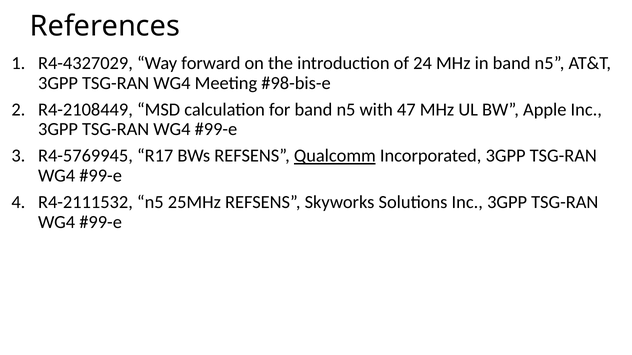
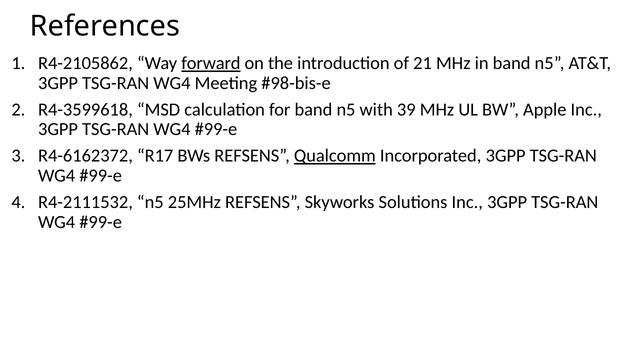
R4-4327029: R4-4327029 -> R4-2105862
forward underline: none -> present
24: 24 -> 21
R4-2108449: R4-2108449 -> R4-3599618
47: 47 -> 39
R4-5769945: R4-5769945 -> R4-6162372
